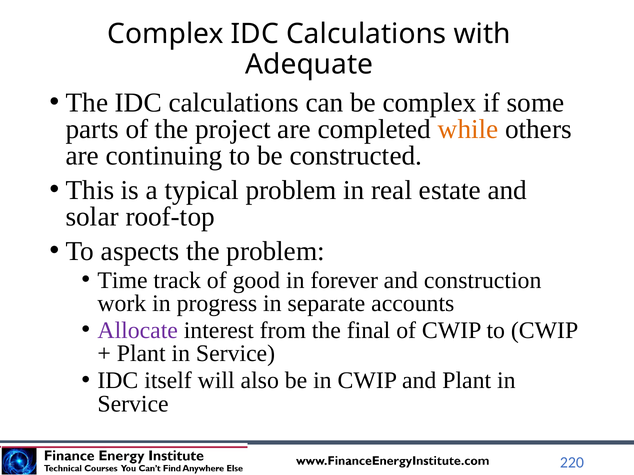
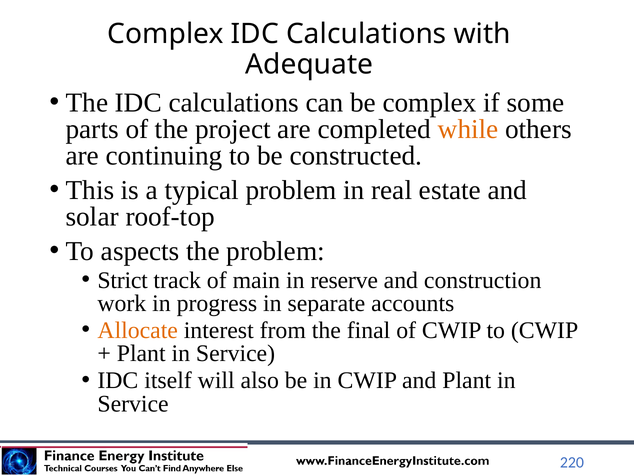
Time: Time -> Strict
good: good -> main
forever: forever -> reserve
Allocate colour: purple -> orange
